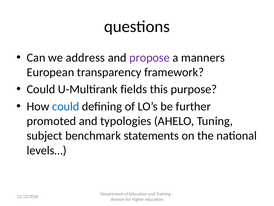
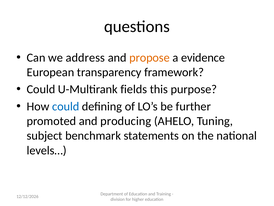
propose colour: purple -> orange
manners: manners -> evidence
typologies: typologies -> producing
